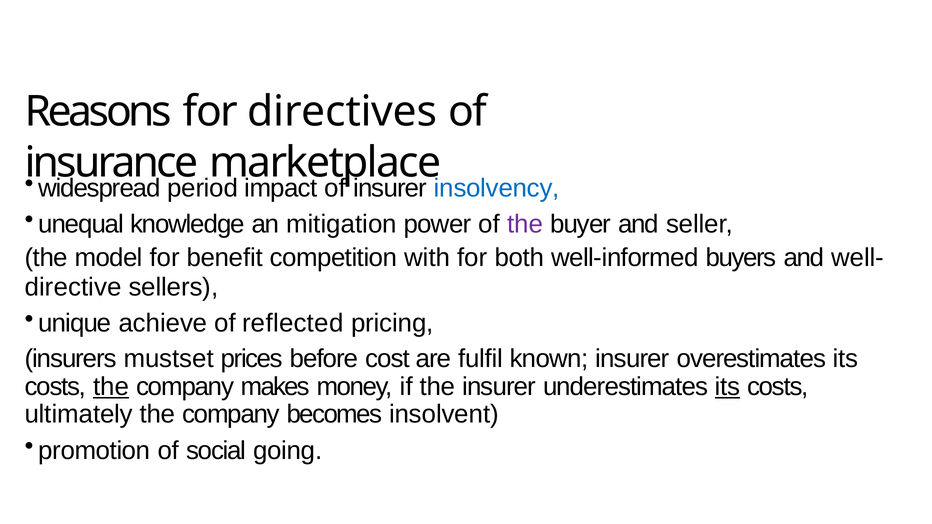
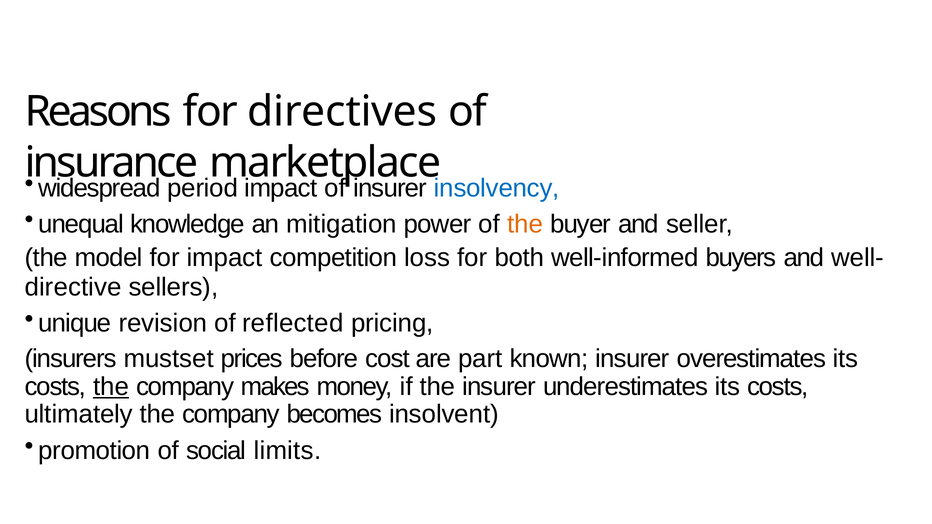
the at (525, 224) colour: purple -> orange
for benefit: benefit -> impact
with: with -> loss
achieve: achieve -> revision
fulfil: fulfil -> part
its at (728, 387) underline: present -> none
going: going -> limits
